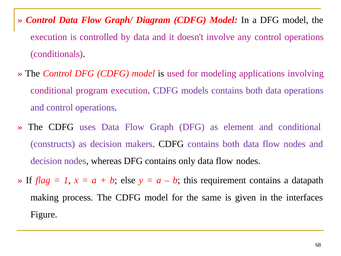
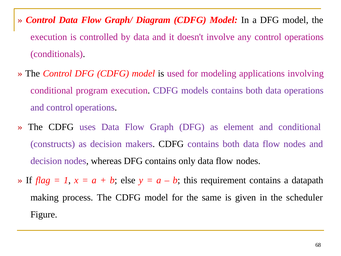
interfaces: interfaces -> scheduler
